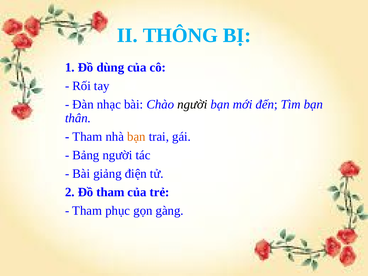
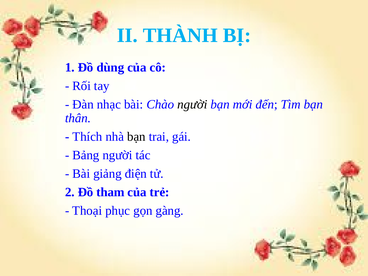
THÔNG: THÔNG -> THÀNH
Tham at (87, 137): Tham -> Thích
bạn at (136, 137) colour: orange -> black
Tham at (87, 211): Tham -> Thoại
